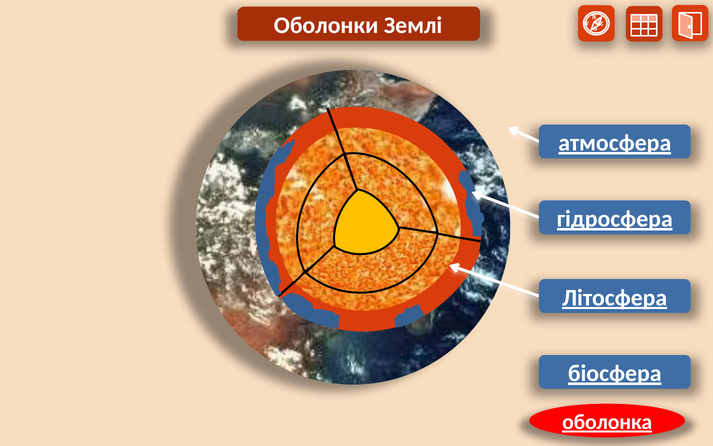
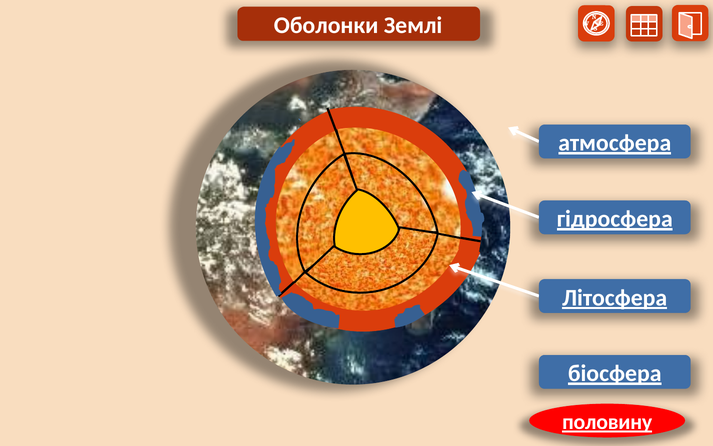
оболонка: оболонка -> половину
